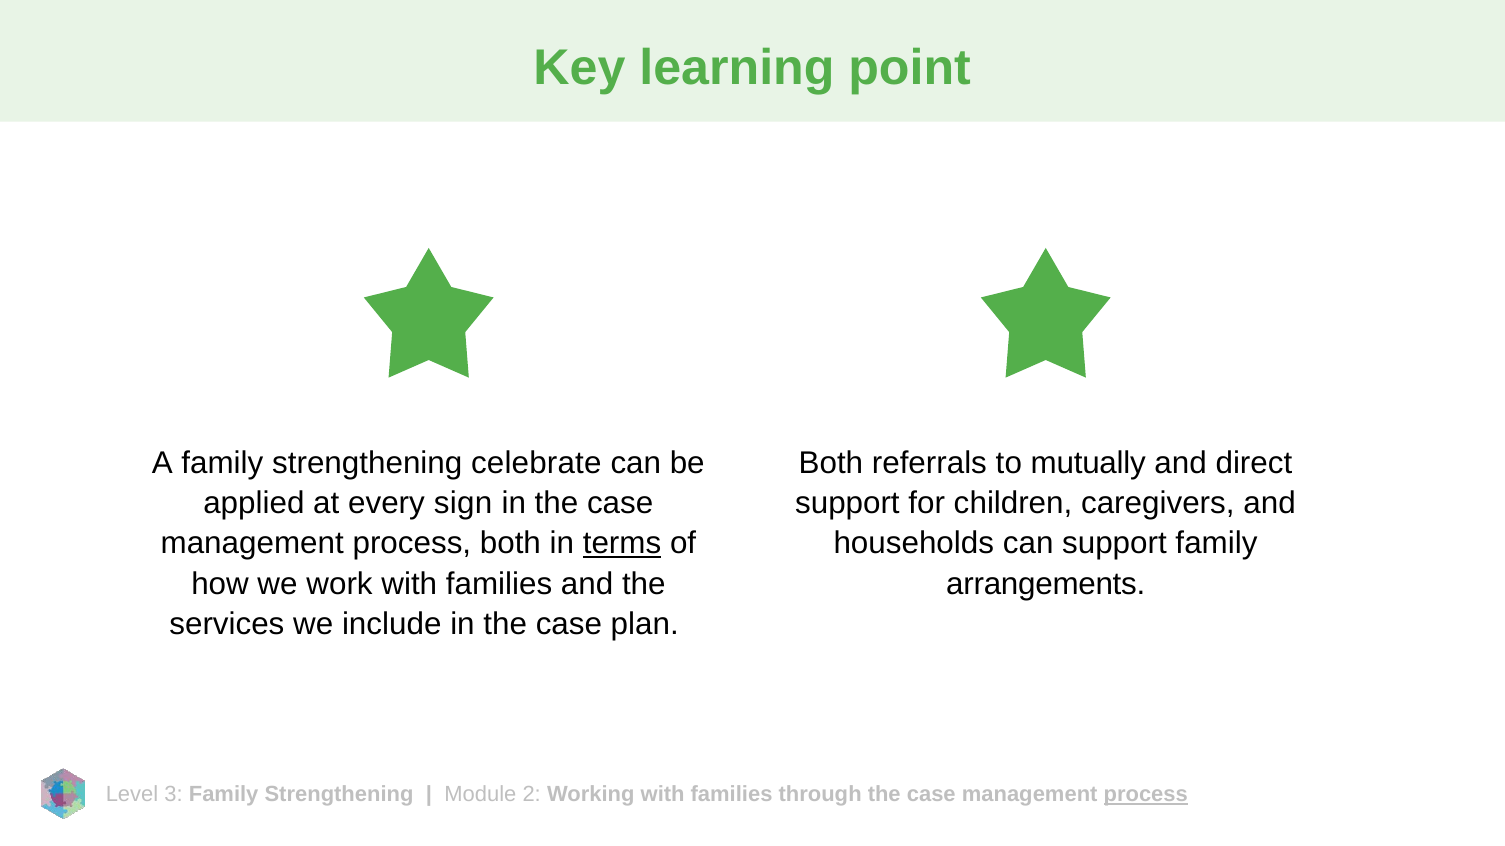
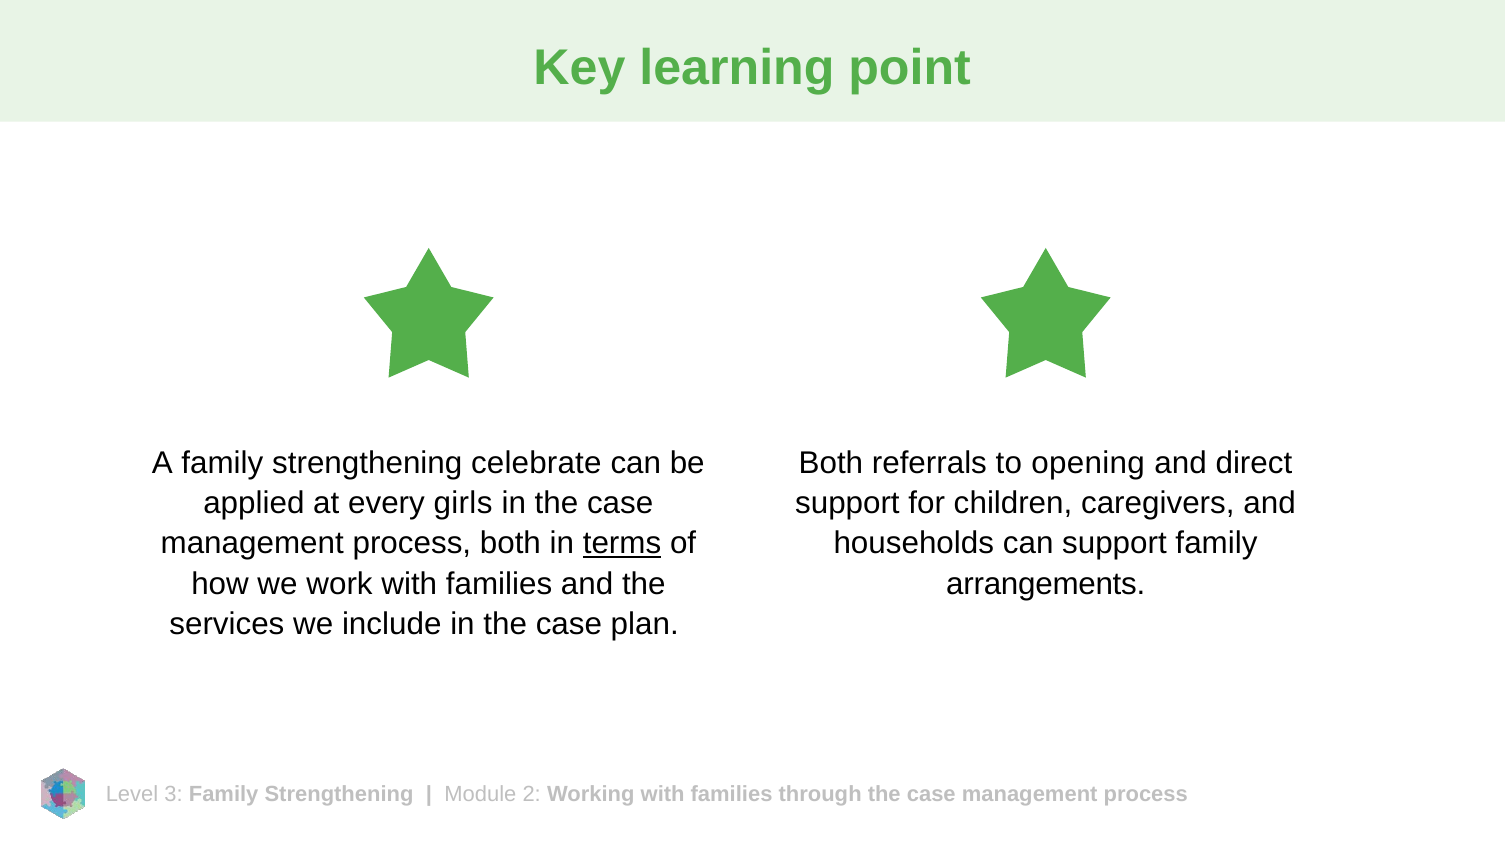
mutually: mutually -> opening
sign: sign -> girls
process at (1146, 795) underline: present -> none
